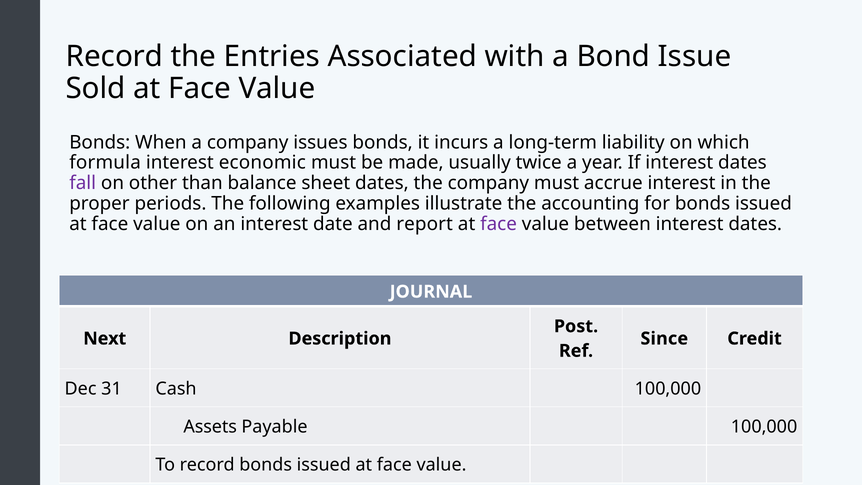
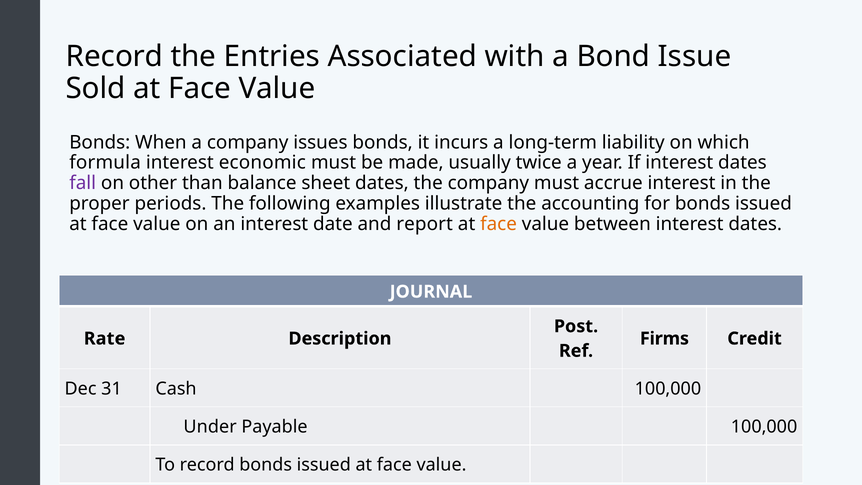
face at (499, 224) colour: purple -> orange
Next: Next -> Rate
Since: Since -> Firms
Assets: Assets -> Under
